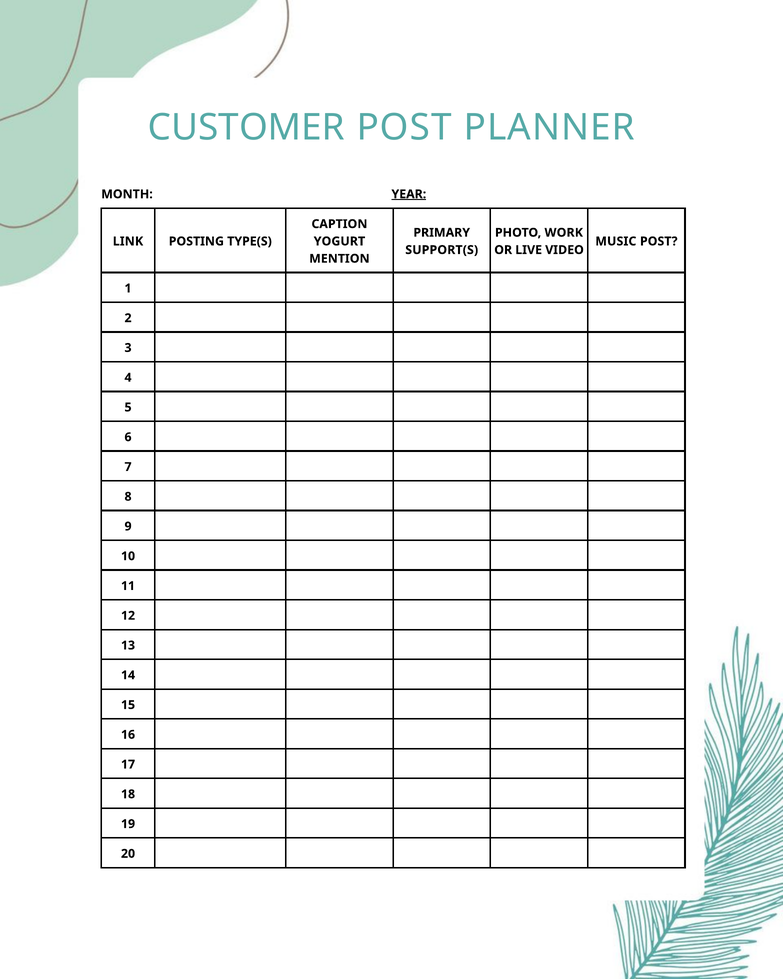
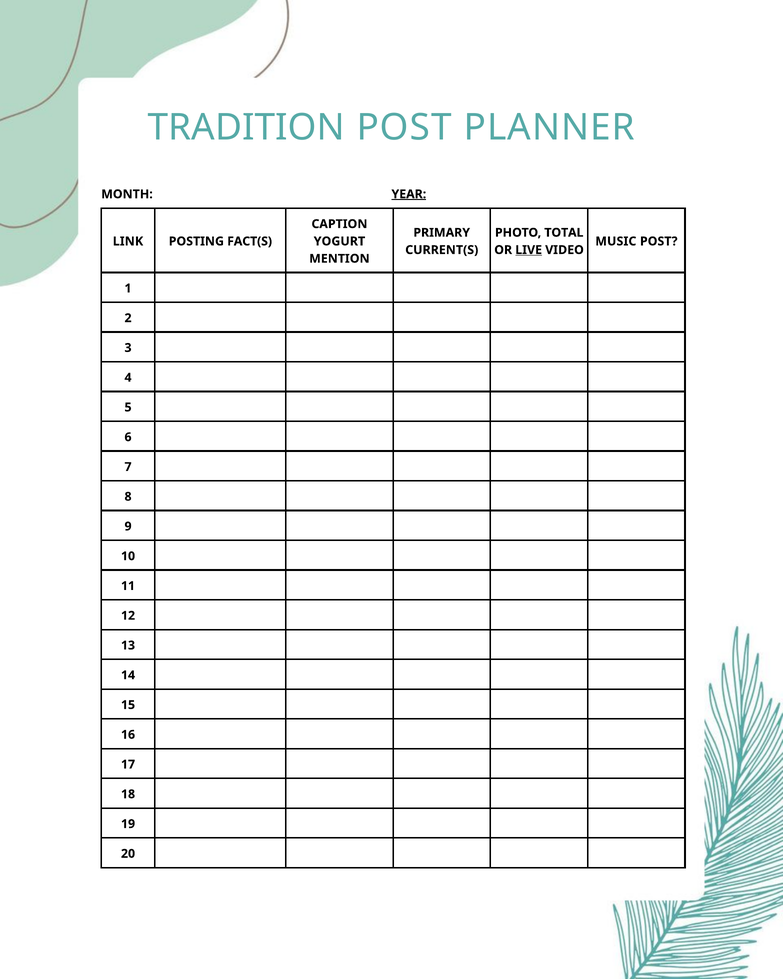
CUSTOMER: CUSTOMER -> TRADITION
WORK: WORK -> TOTAL
TYPE(S: TYPE(S -> FACT(S
SUPPORT(S: SUPPORT(S -> CURRENT(S
LIVE underline: none -> present
